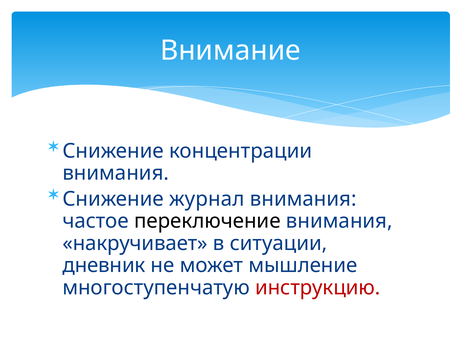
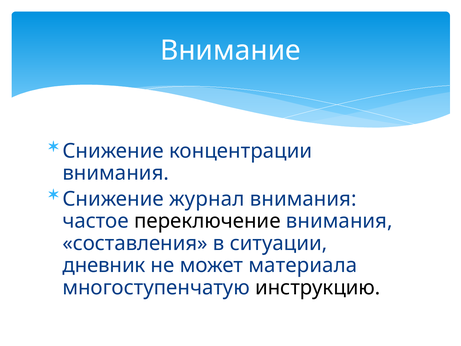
накручивает: накручивает -> составления
мышление: мышление -> материала
инструкцию colour: red -> black
